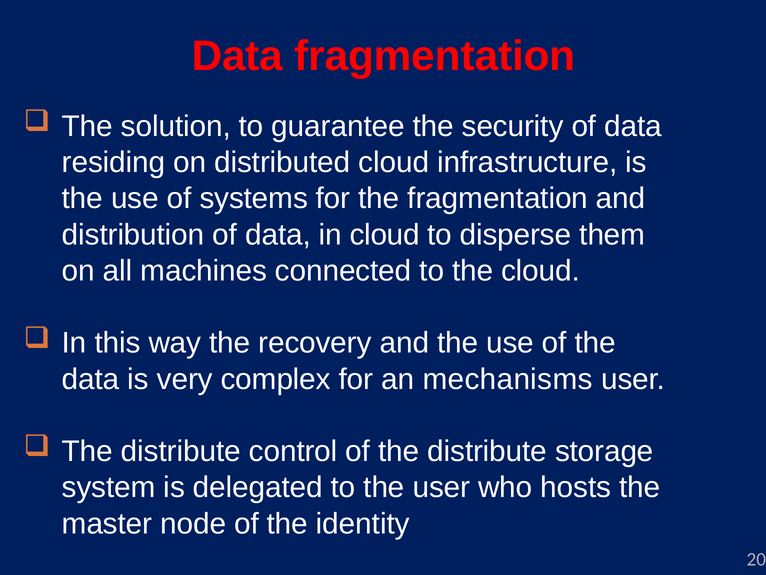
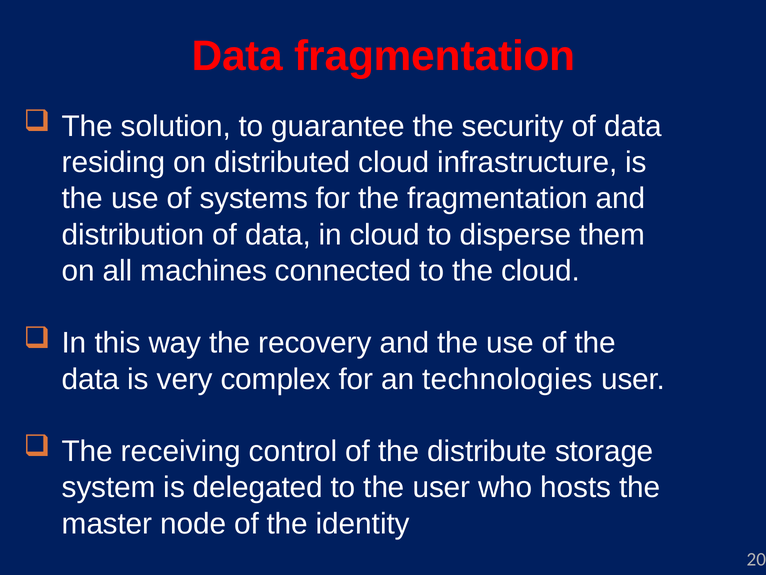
mechanisms: mechanisms -> technologies
distribute at (181, 451): distribute -> receiving
